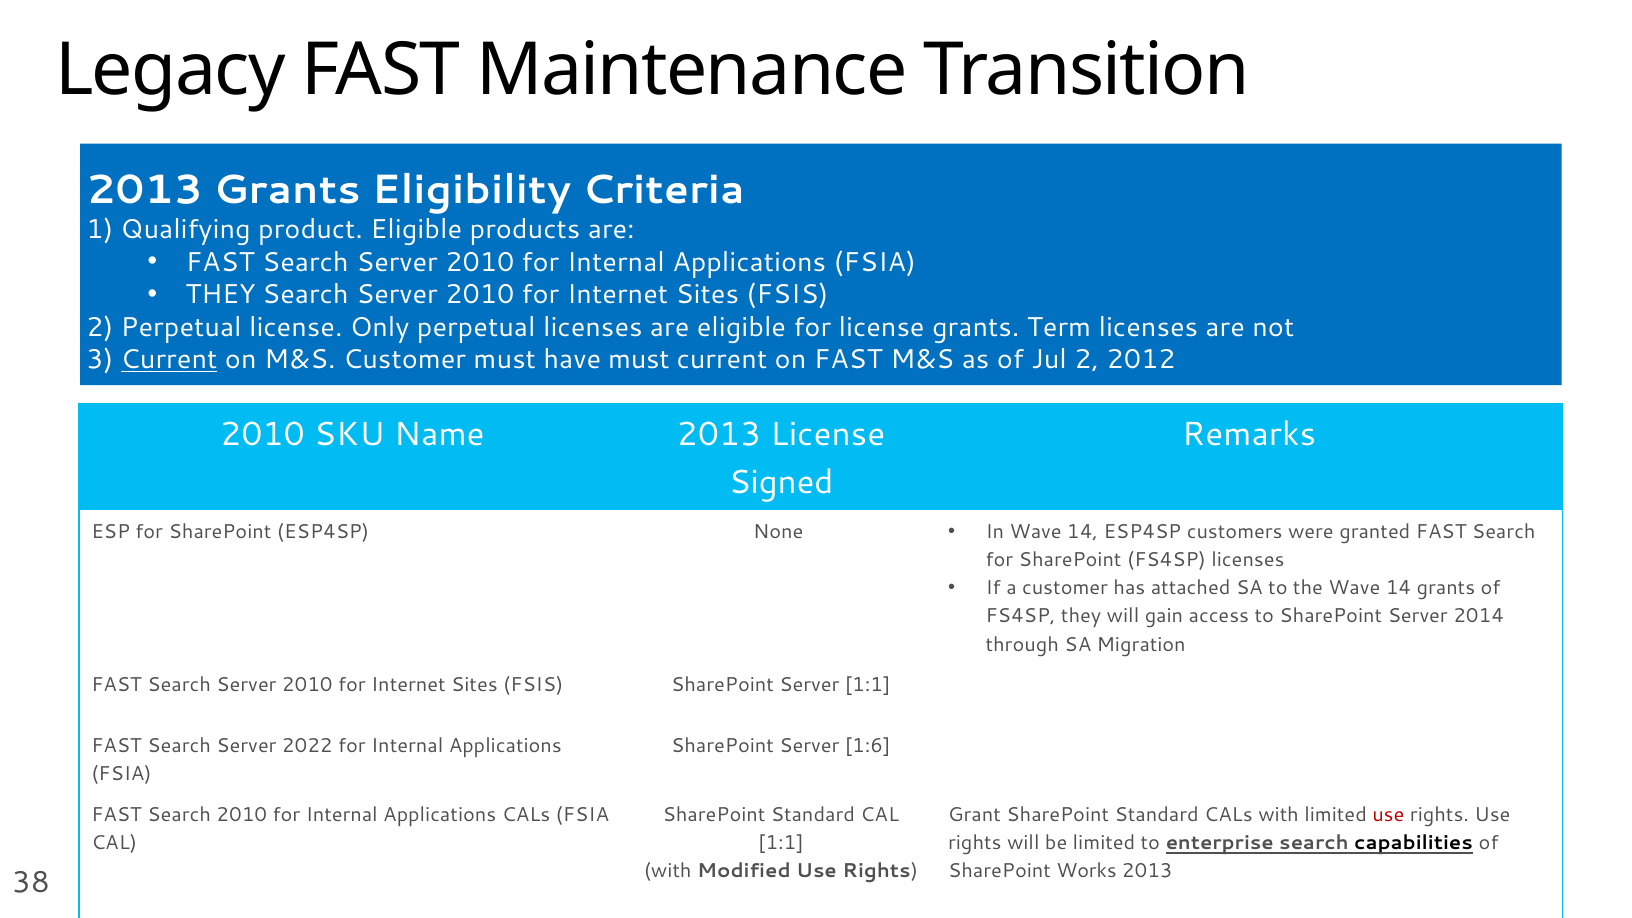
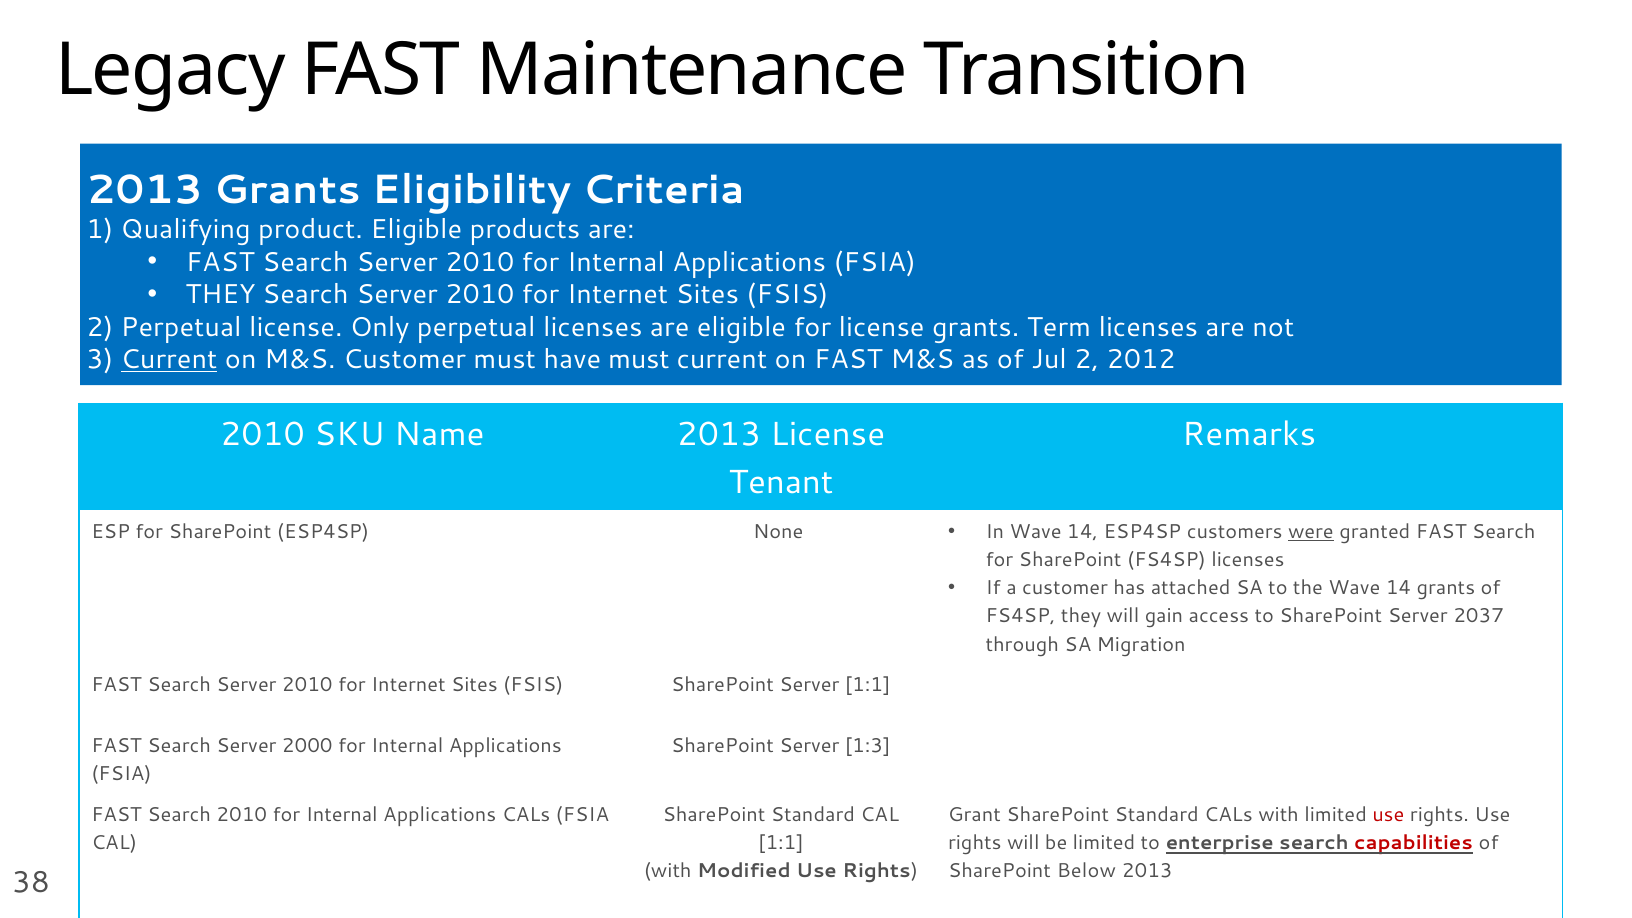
Signed: Signed -> Tenant
were underline: none -> present
2014: 2014 -> 2037
2022: 2022 -> 2000
1:6: 1:6 -> 1:3
capabilities colour: black -> red
Works: Works -> Below
